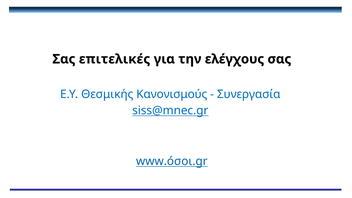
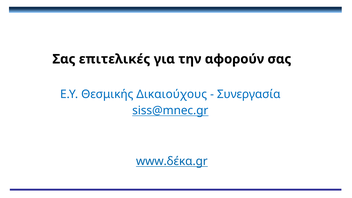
ελέγχους: ελέγχους -> αφορούν
Κανονισμούς: Κανονισμούς -> Δικαιούχους
www.όσοι.gr: www.όσοι.gr -> www.δέκα.gr
